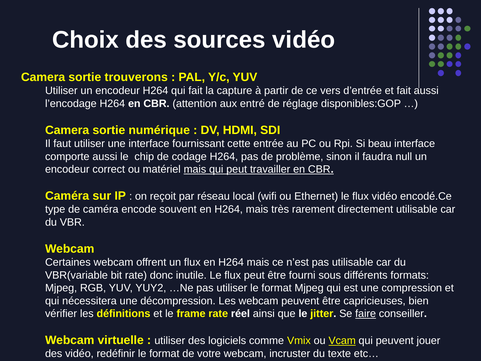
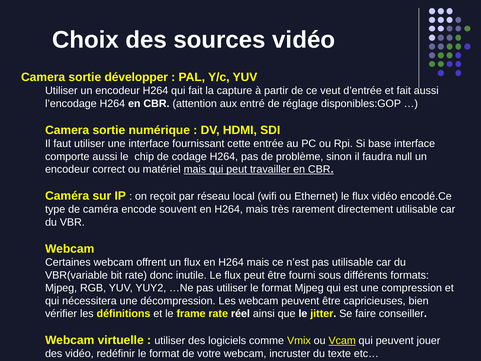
trouverons: trouverons -> développer
vers: vers -> veut
beau: beau -> base
faire underline: present -> none
